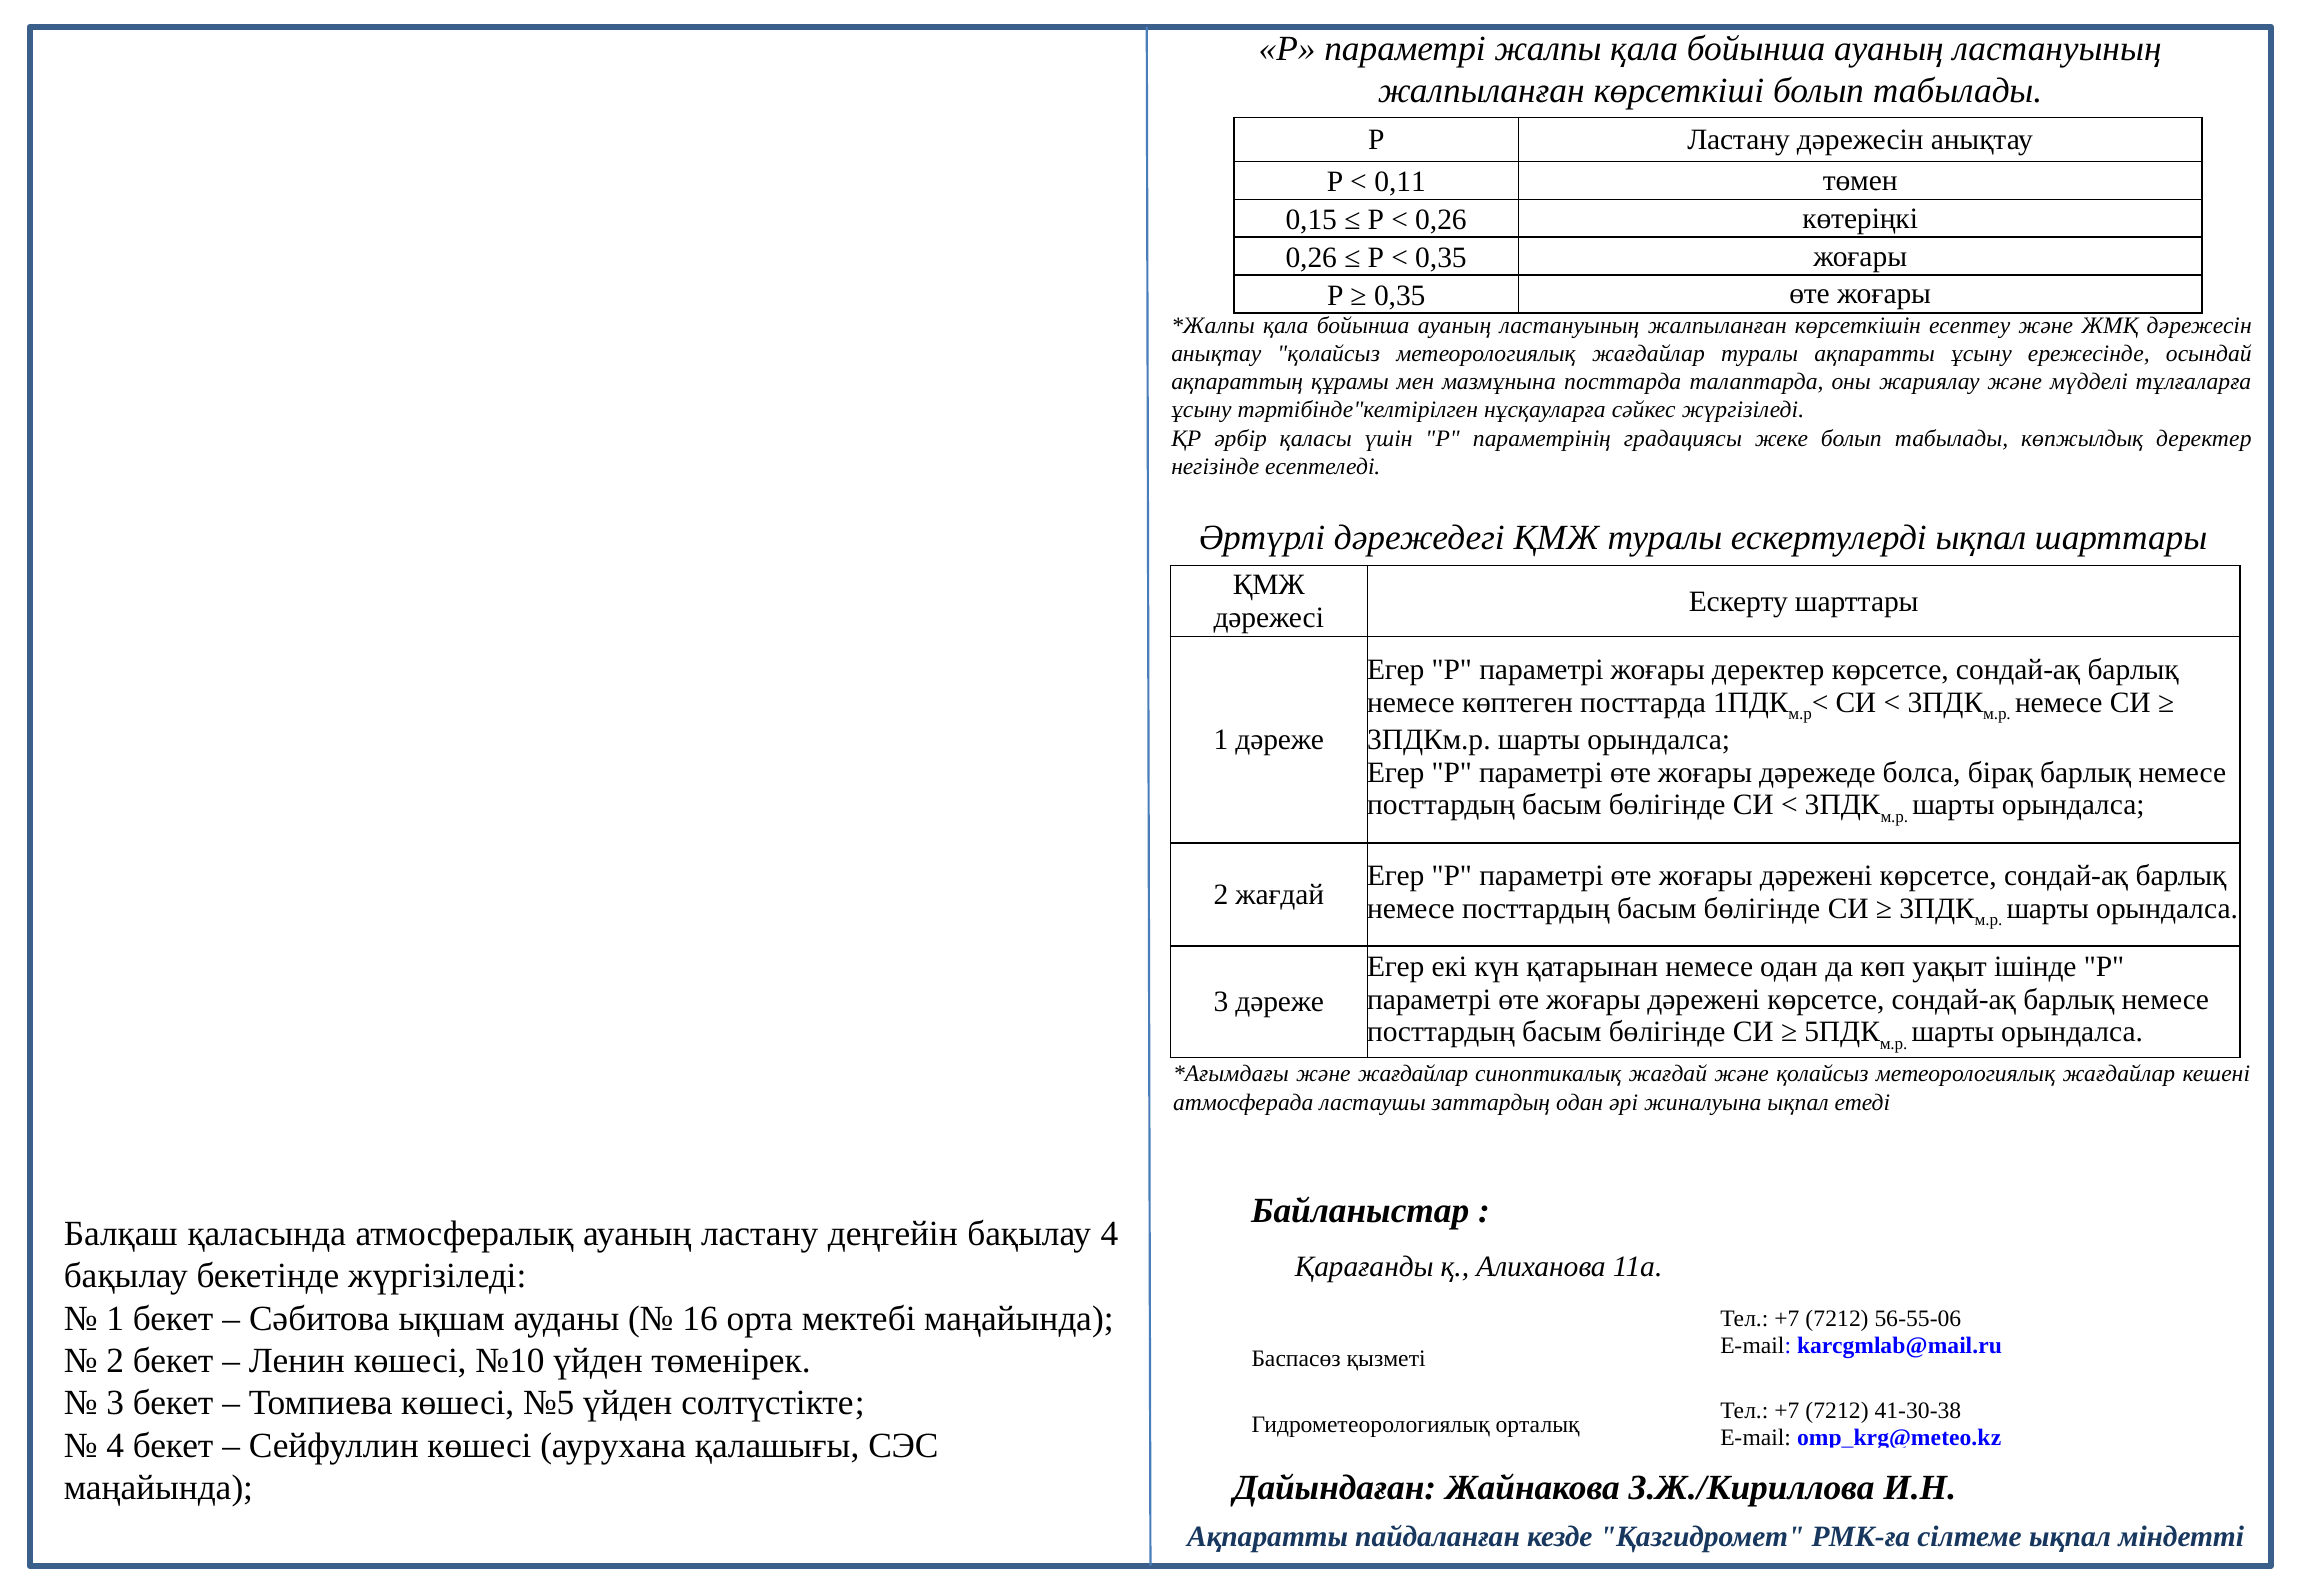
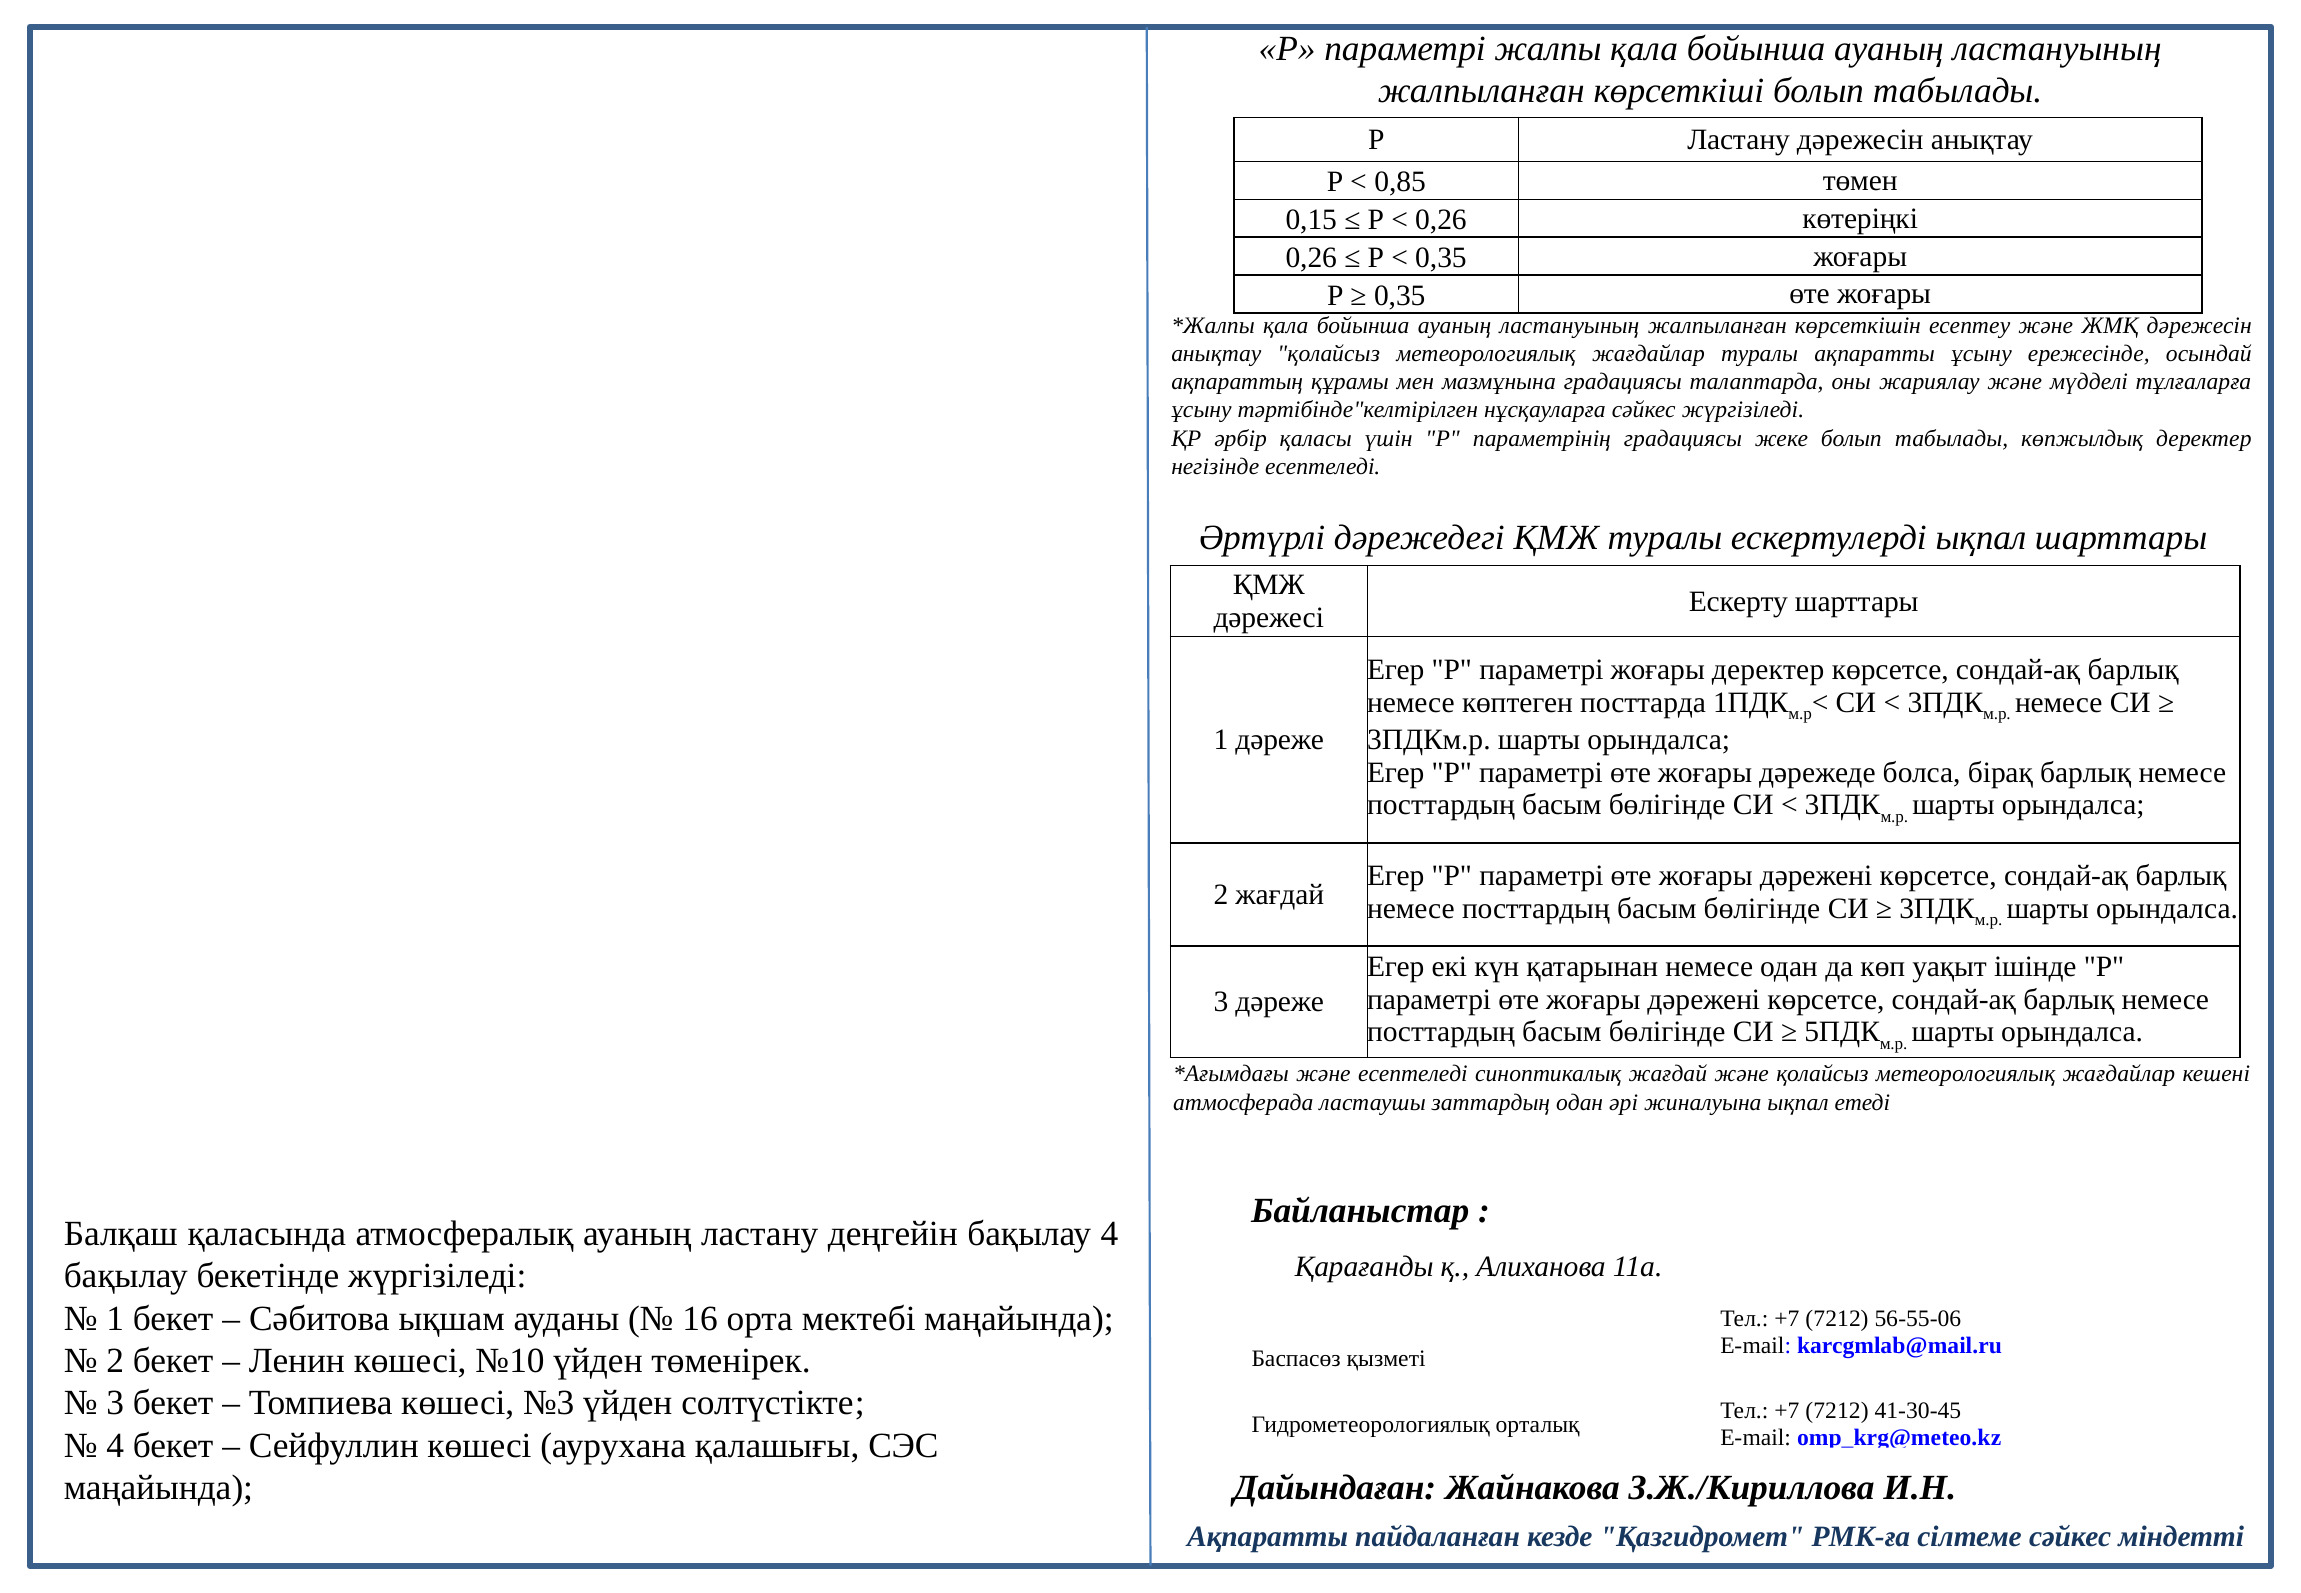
0,11: 0,11 -> 0,85
мазмұнына посттарда: посттарда -> градациясы
және жағдайлар: жағдайлар -> есептеледі
№5: №5 -> №3
41-30-38: 41-30-38 -> 41-30-45
сілтеме ықпал: ықпал -> сәйкес
